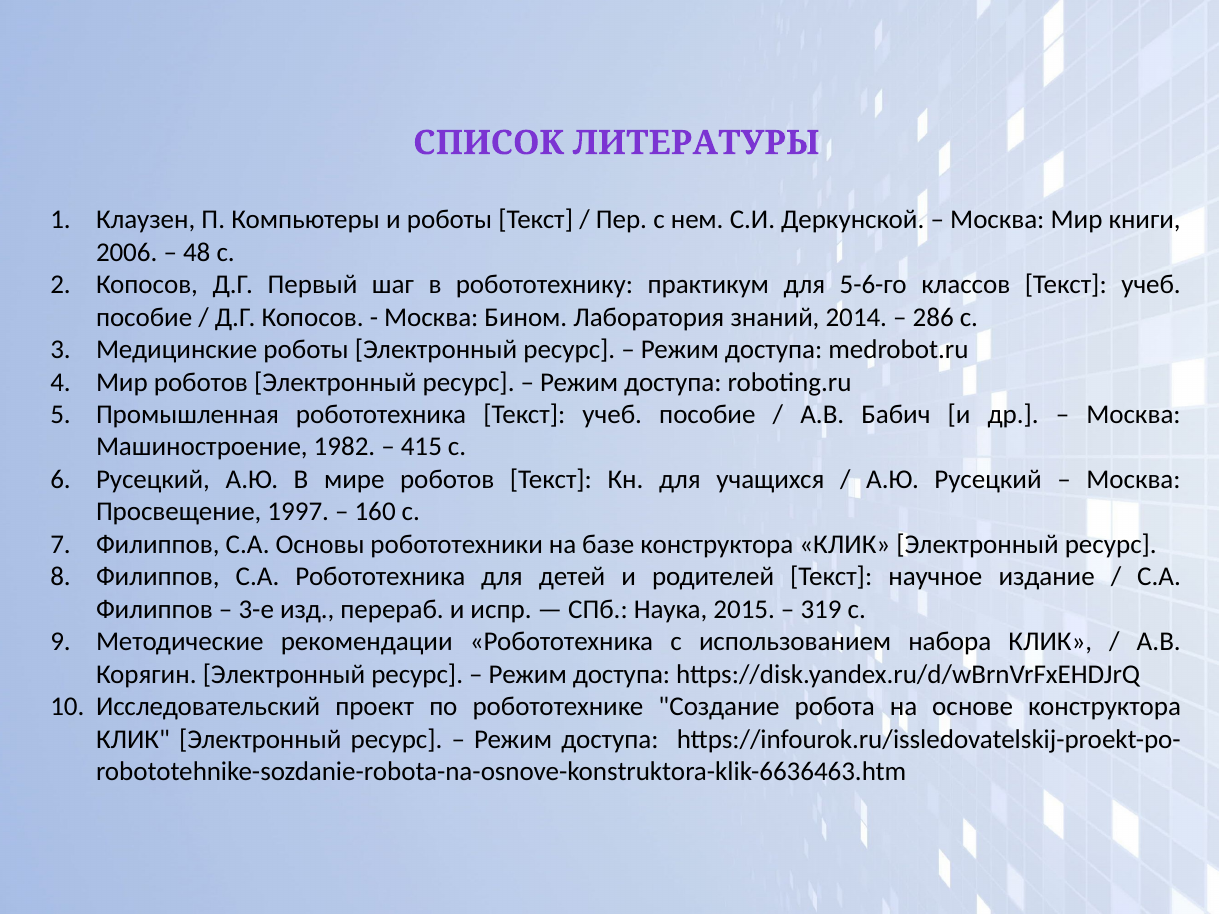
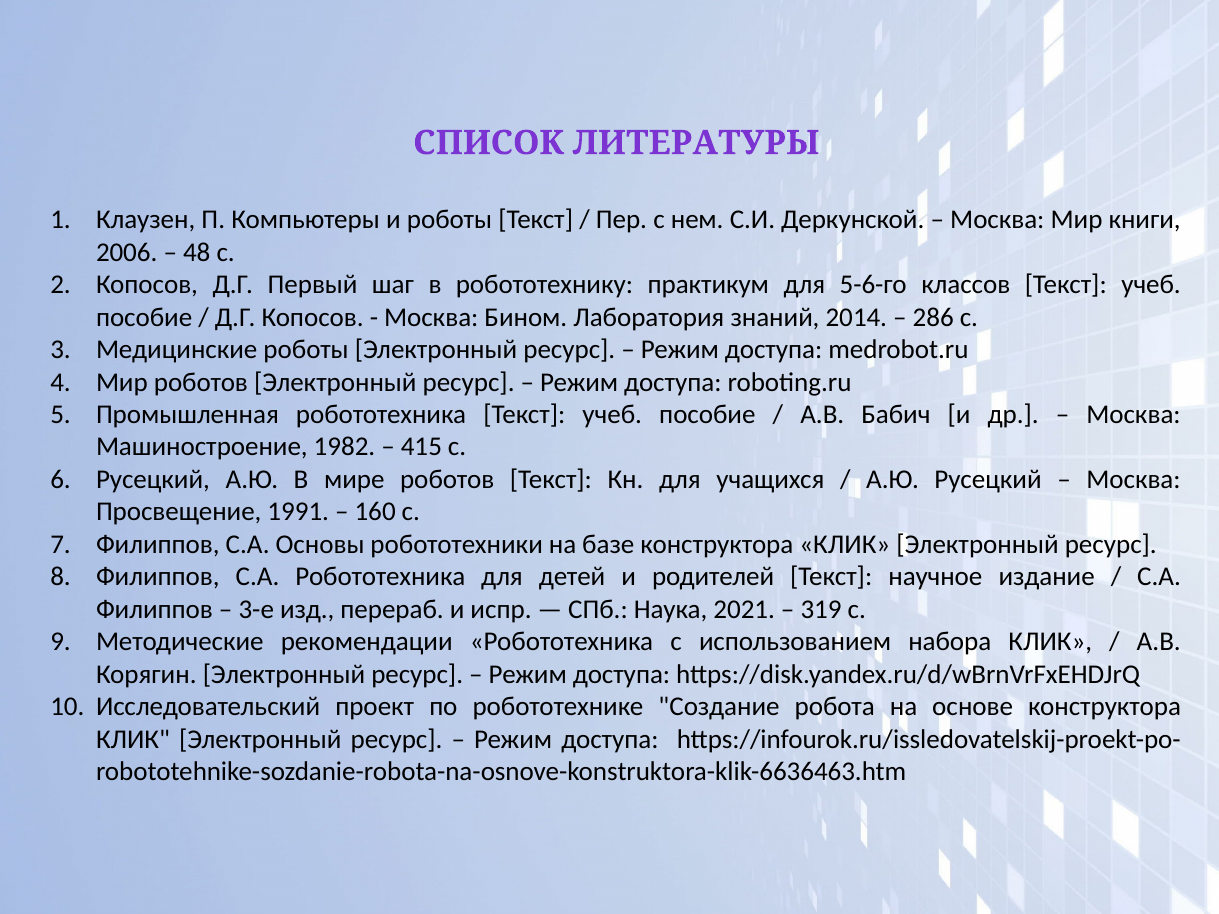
1997: 1997 -> 1991
2015: 2015 -> 2021
